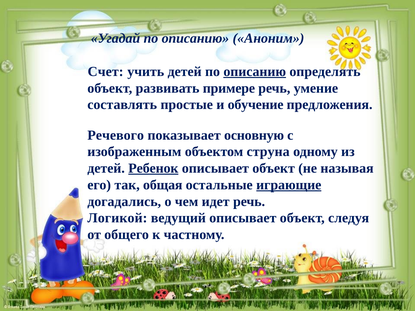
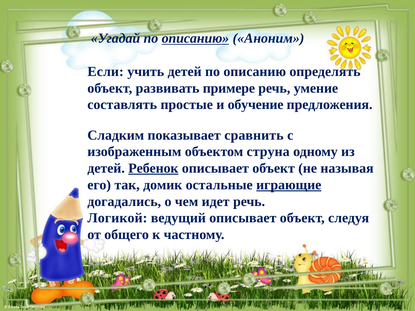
описанию at (195, 38) underline: none -> present
Счет: Счет -> Если
описанию at (255, 72) underline: present -> none
Речевого: Речевого -> Сладким
основную: основную -> сравнить
общая: общая -> домик
